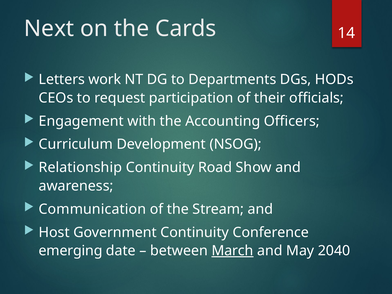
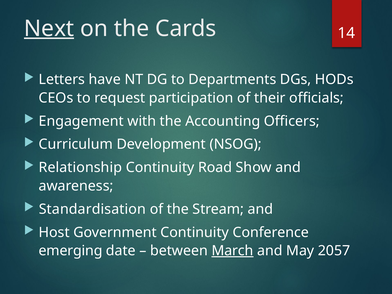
Next underline: none -> present
work: work -> have
Communication: Communication -> Standardisation
2040: 2040 -> 2057
